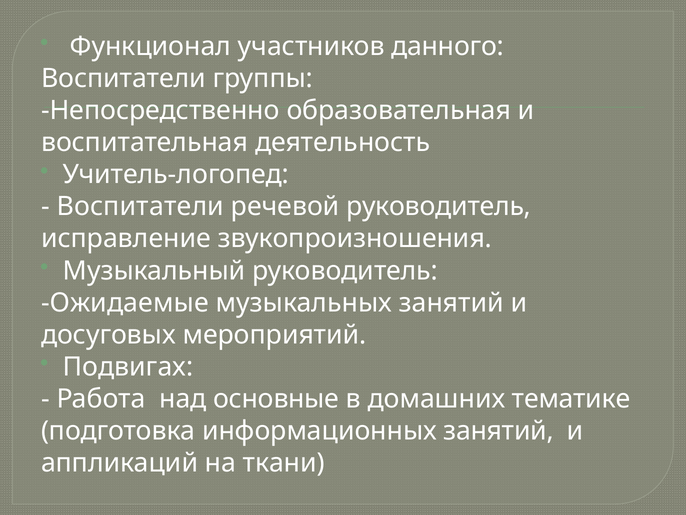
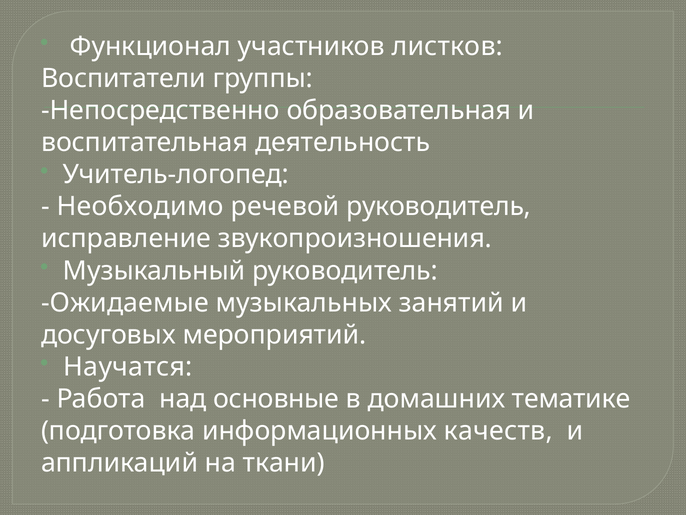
данного: данного -> листков
Воспитатели at (140, 206): Воспитатели -> Необходимо
Подвигах: Подвигах -> Научатся
информационных занятий: занятий -> качеств
